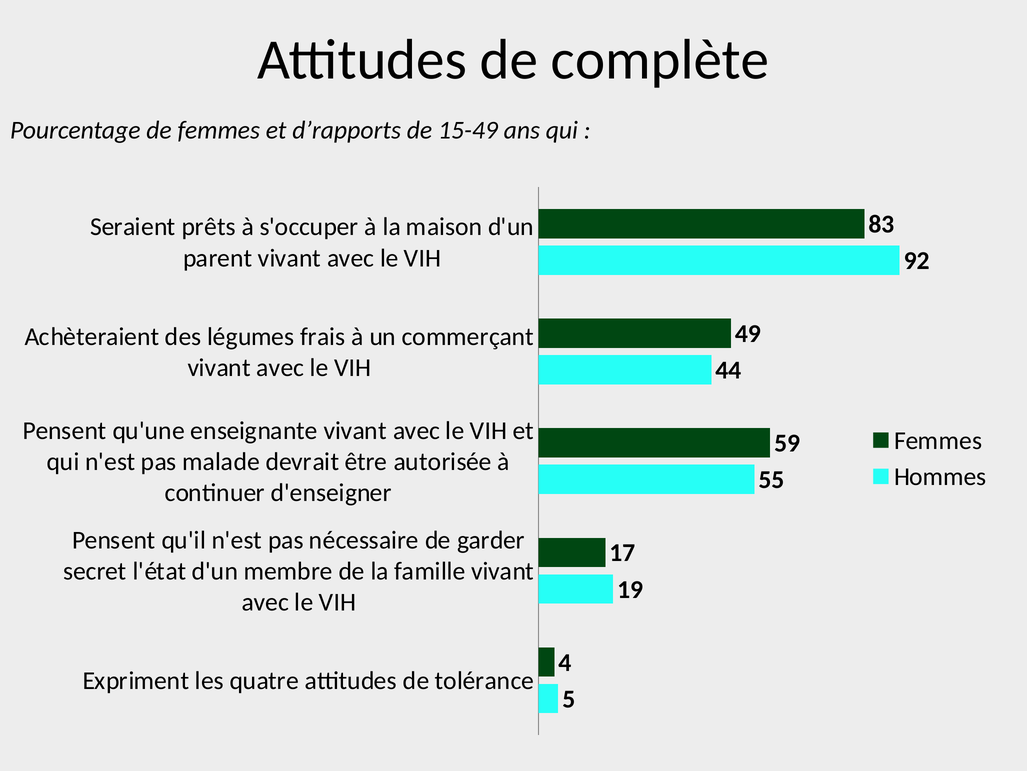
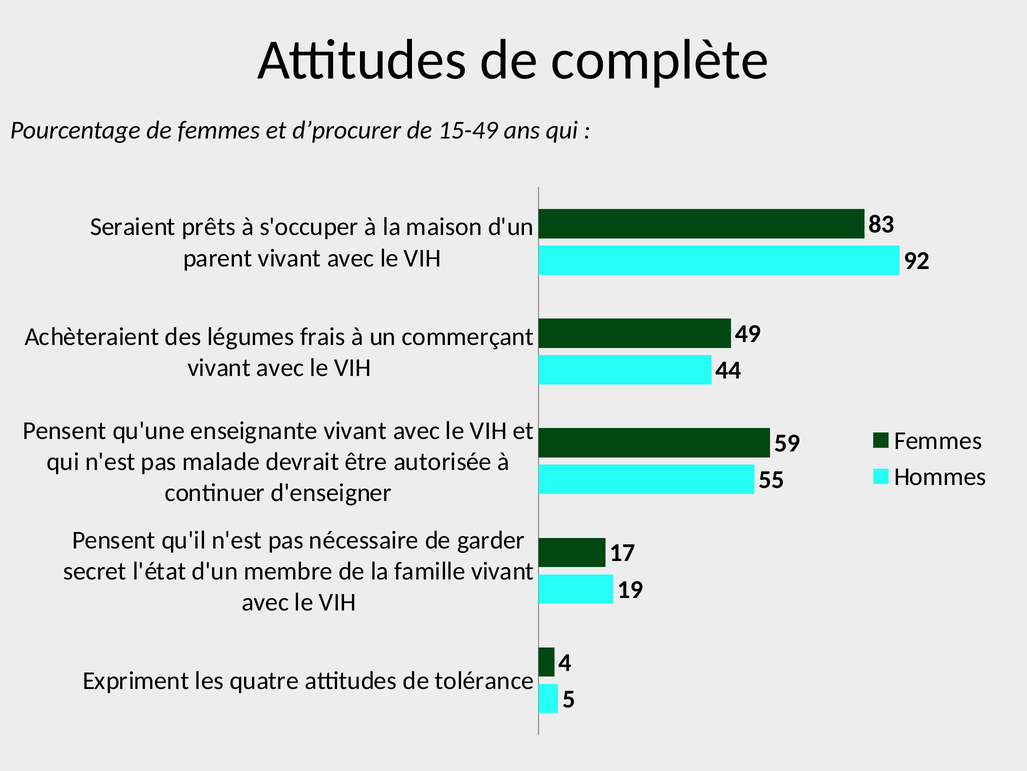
d’rapports: d’rapports -> d’procurer
